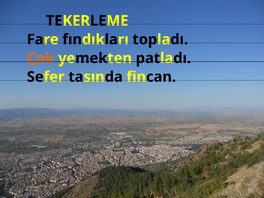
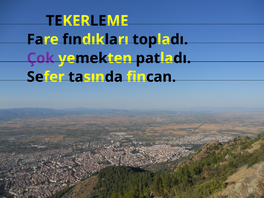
Çok colour: orange -> purple
